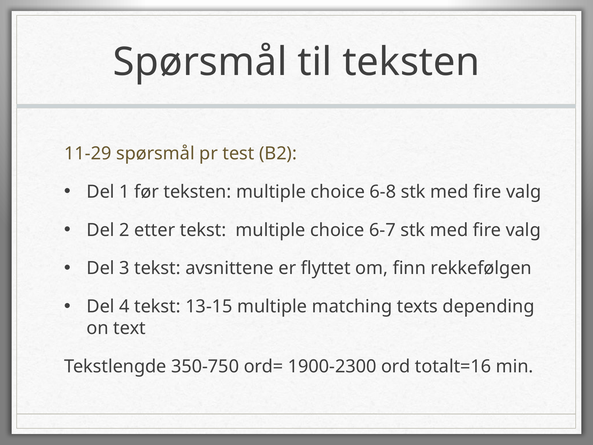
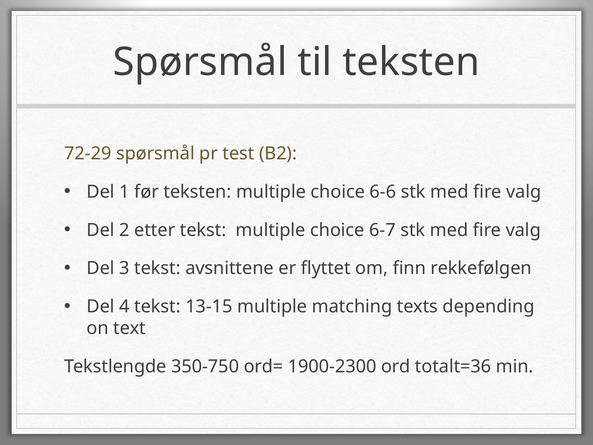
11-29: 11-29 -> 72-29
6-8: 6-8 -> 6-6
totalt=16: totalt=16 -> totalt=36
